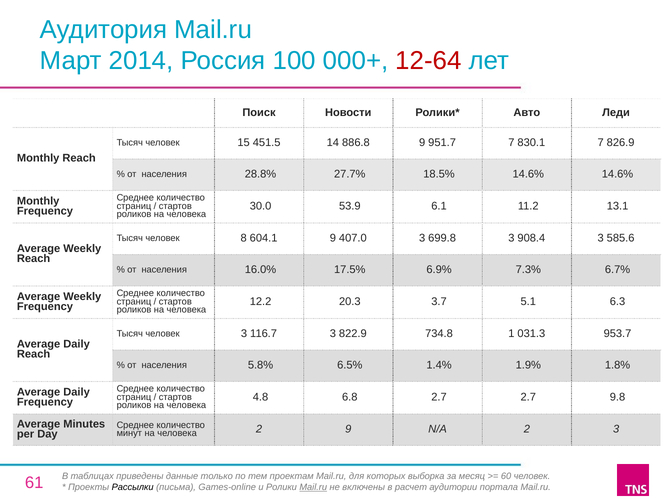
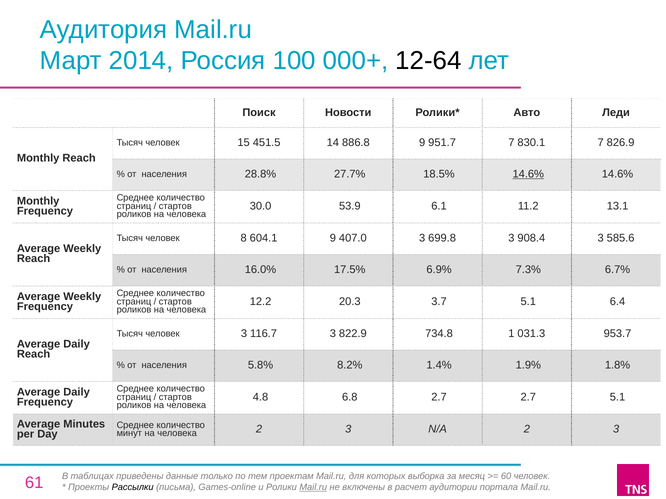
12-64 colour: red -> black
14.6% at (528, 174) underline: none -> present
6.3: 6.3 -> 6.4
6.5%: 6.5% -> 8.2%
2.7 9.8: 9.8 -> 5.1
человека 2 9: 9 -> 3
